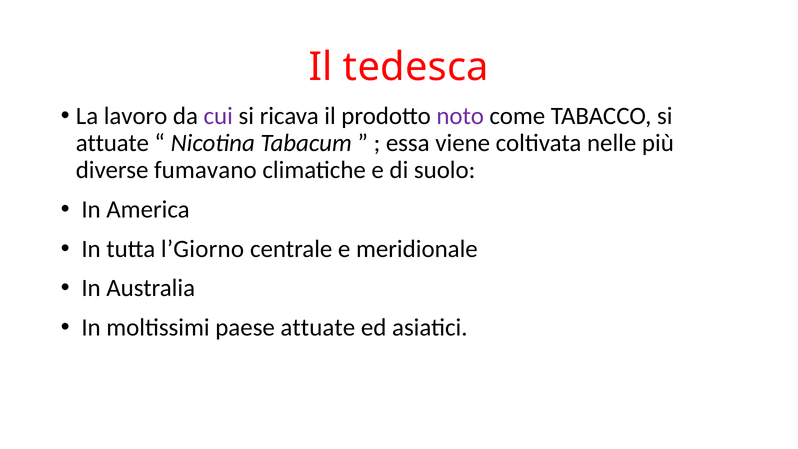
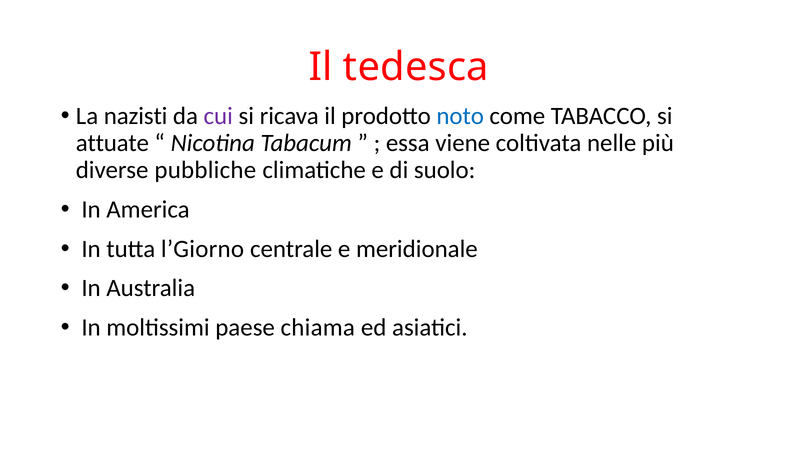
lavoro: lavoro -> nazisti
noto colour: purple -> blue
fumavano: fumavano -> pubbliche
paese attuate: attuate -> chiama
